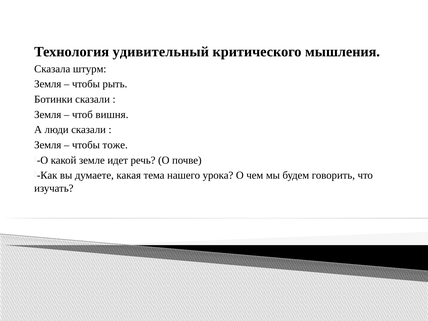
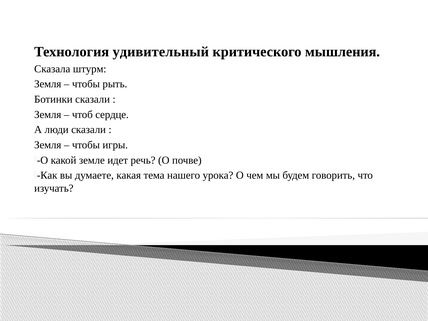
вишня: вишня -> сердце
тоже: тоже -> игры
